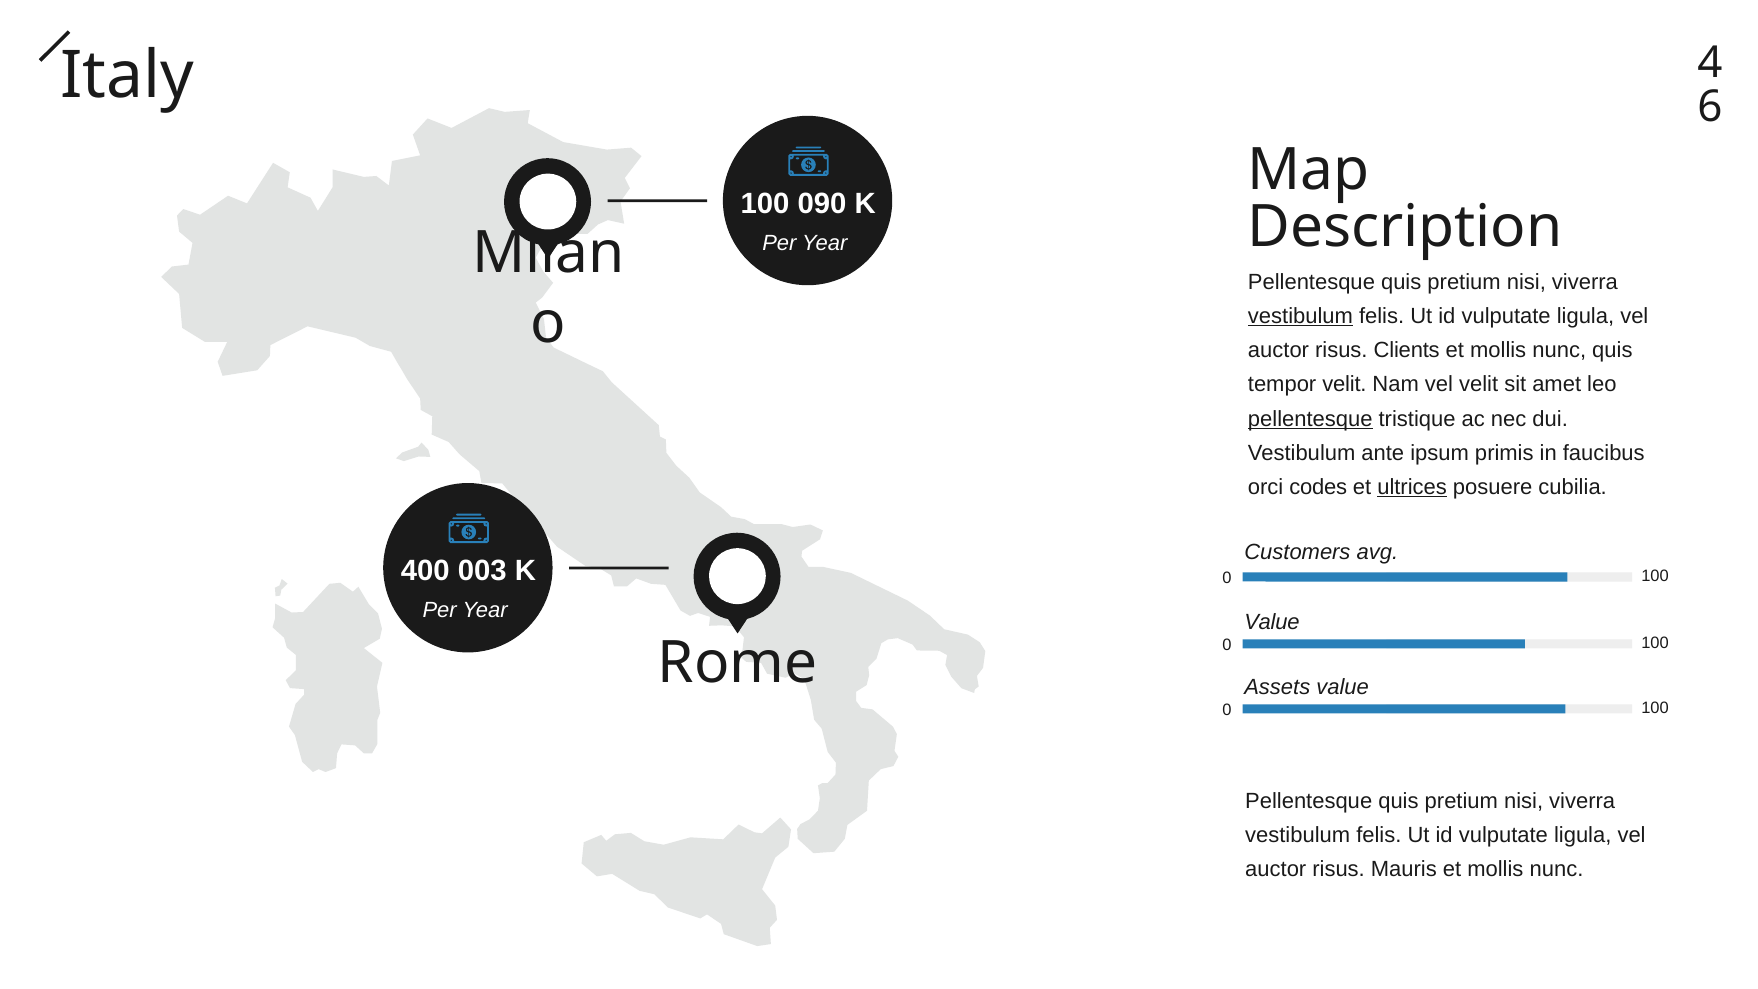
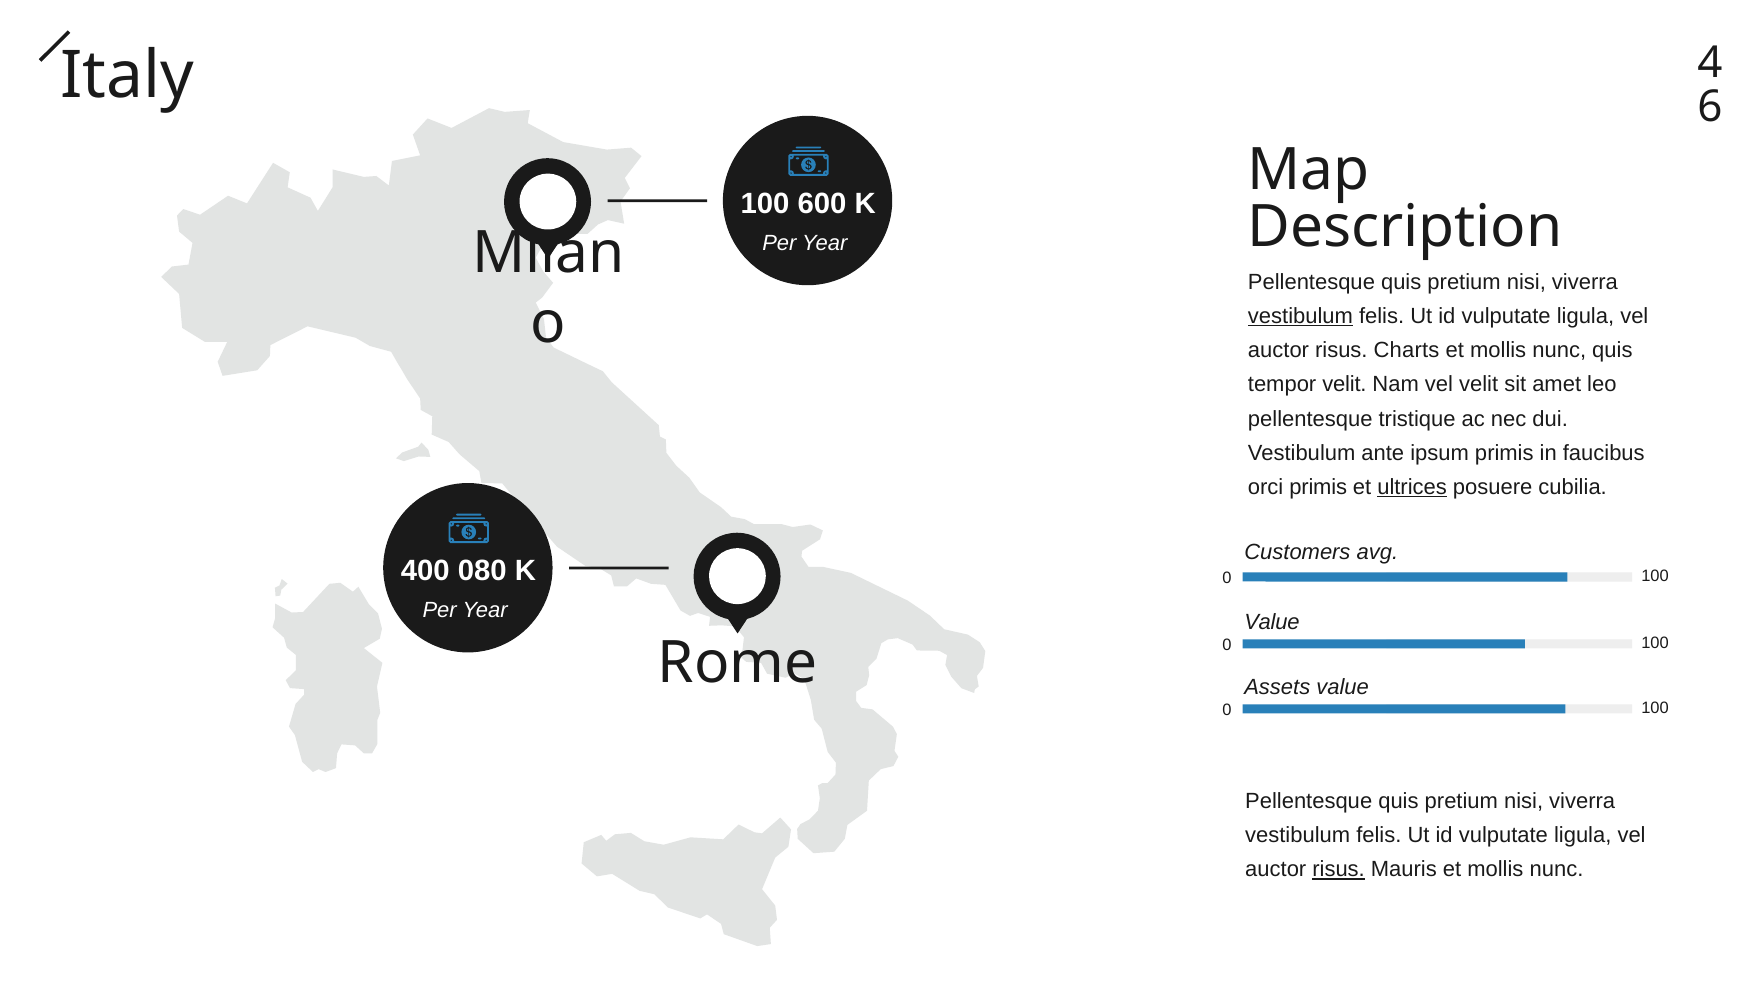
090: 090 -> 600
Clients: Clients -> Charts
pellentesque at (1310, 419) underline: present -> none
orci codes: codes -> primis
003: 003 -> 080
risus at (1339, 869) underline: none -> present
